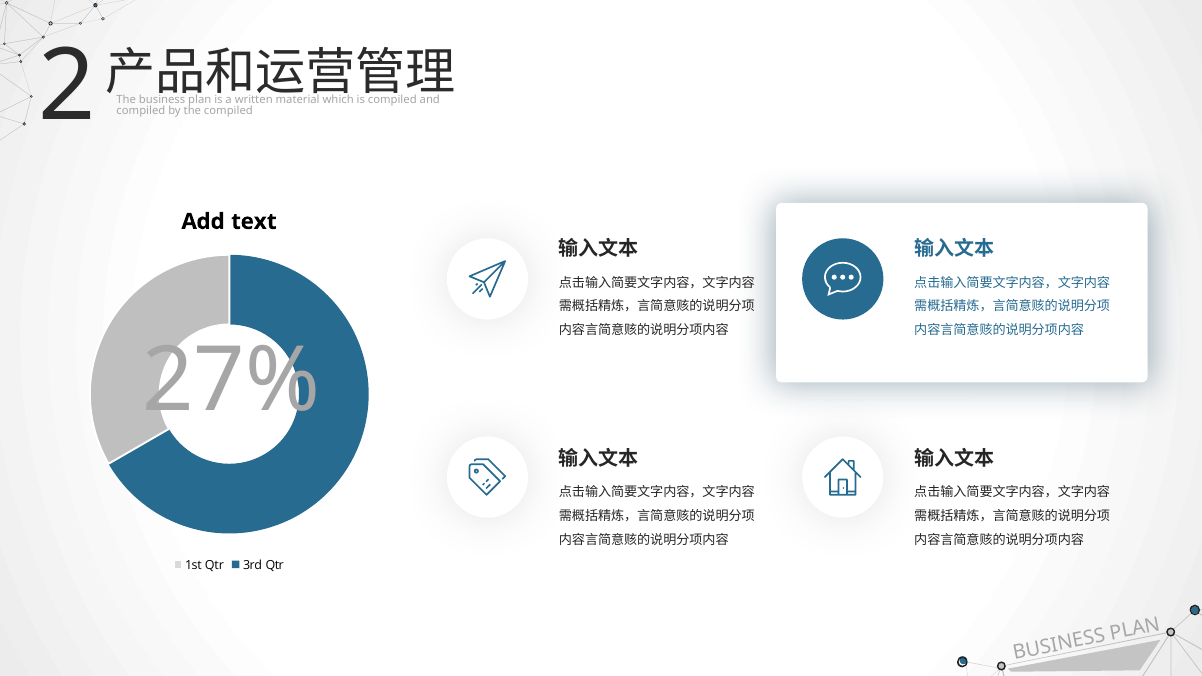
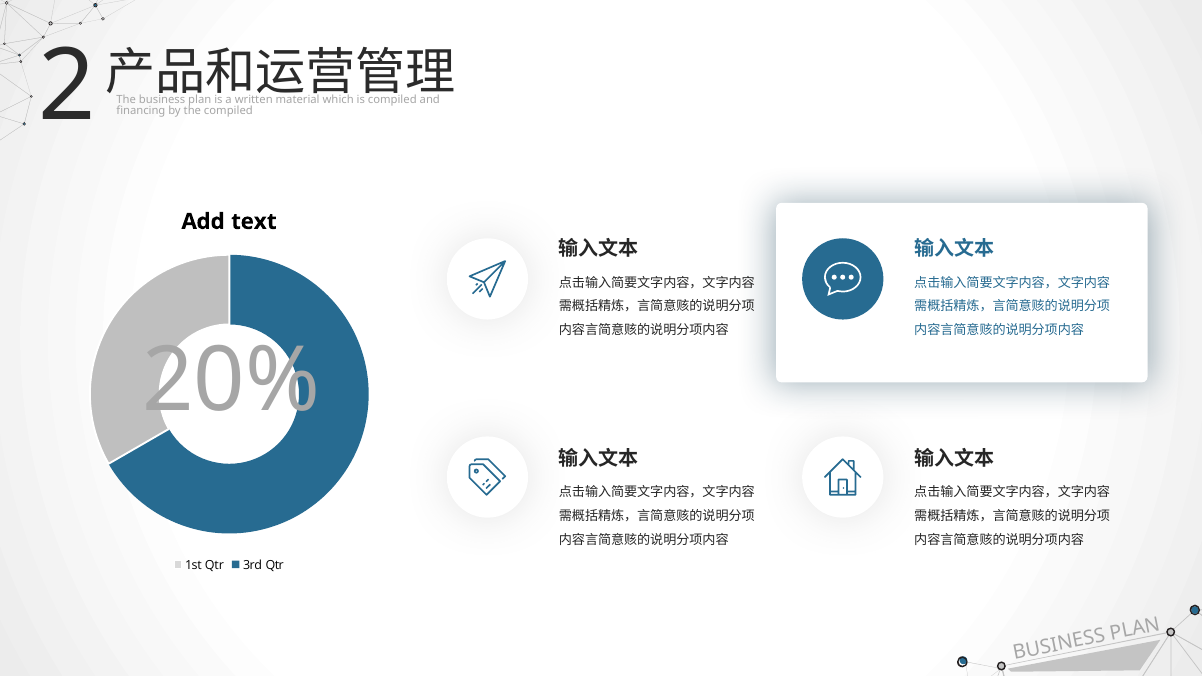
compiled at (141, 111): compiled -> financing
27%: 27% -> 20%
